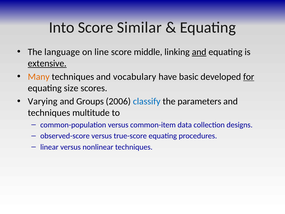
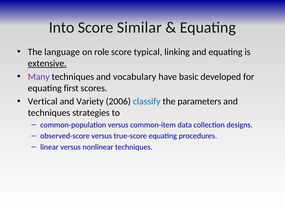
line: line -> role
middle: middle -> typical
and at (199, 52) underline: present -> none
Many colour: orange -> purple
for underline: present -> none
size: size -> first
Varying: Varying -> Vertical
Groups: Groups -> Variety
multitude: multitude -> strategies
